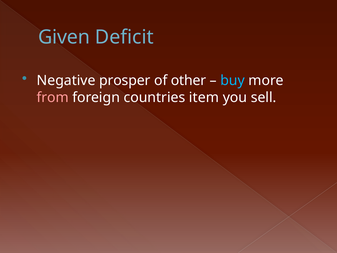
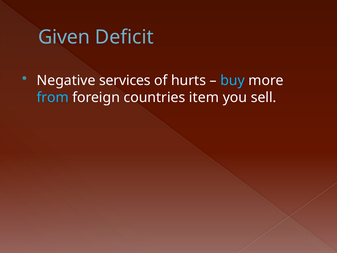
prosper: prosper -> services
other: other -> hurts
from colour: pink -> light blue
